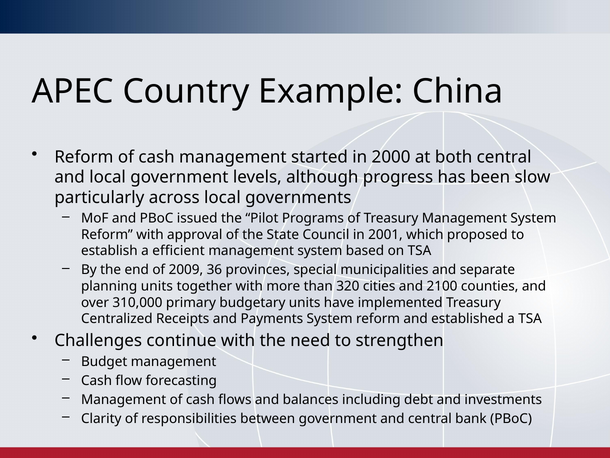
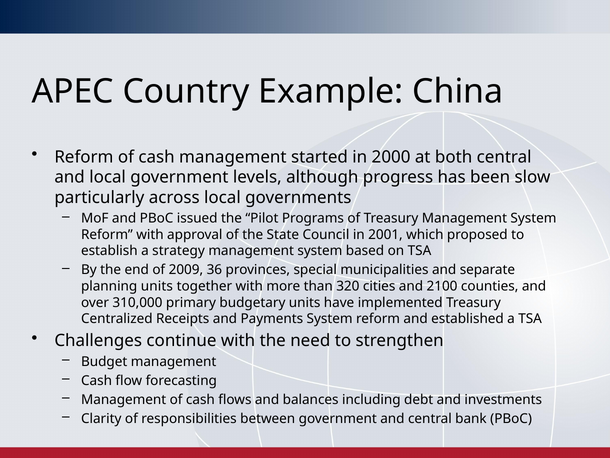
efficient: efficient -> strategy
